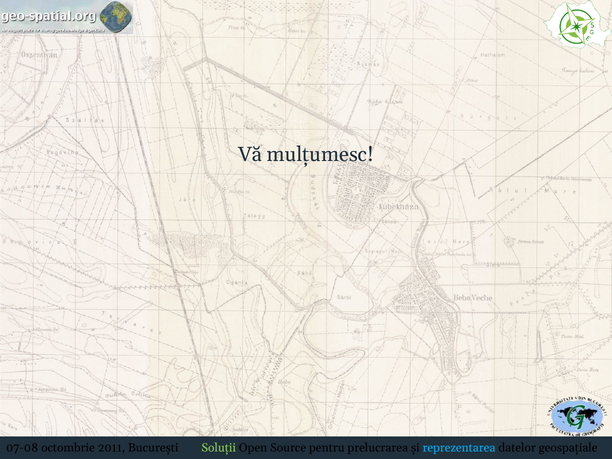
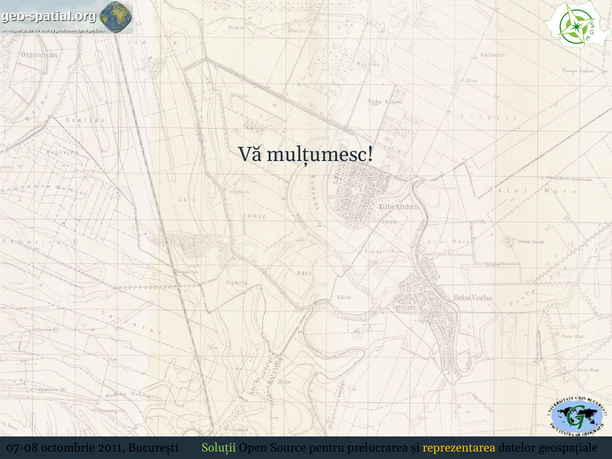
reprezentarea colour: light blue -> yellow
